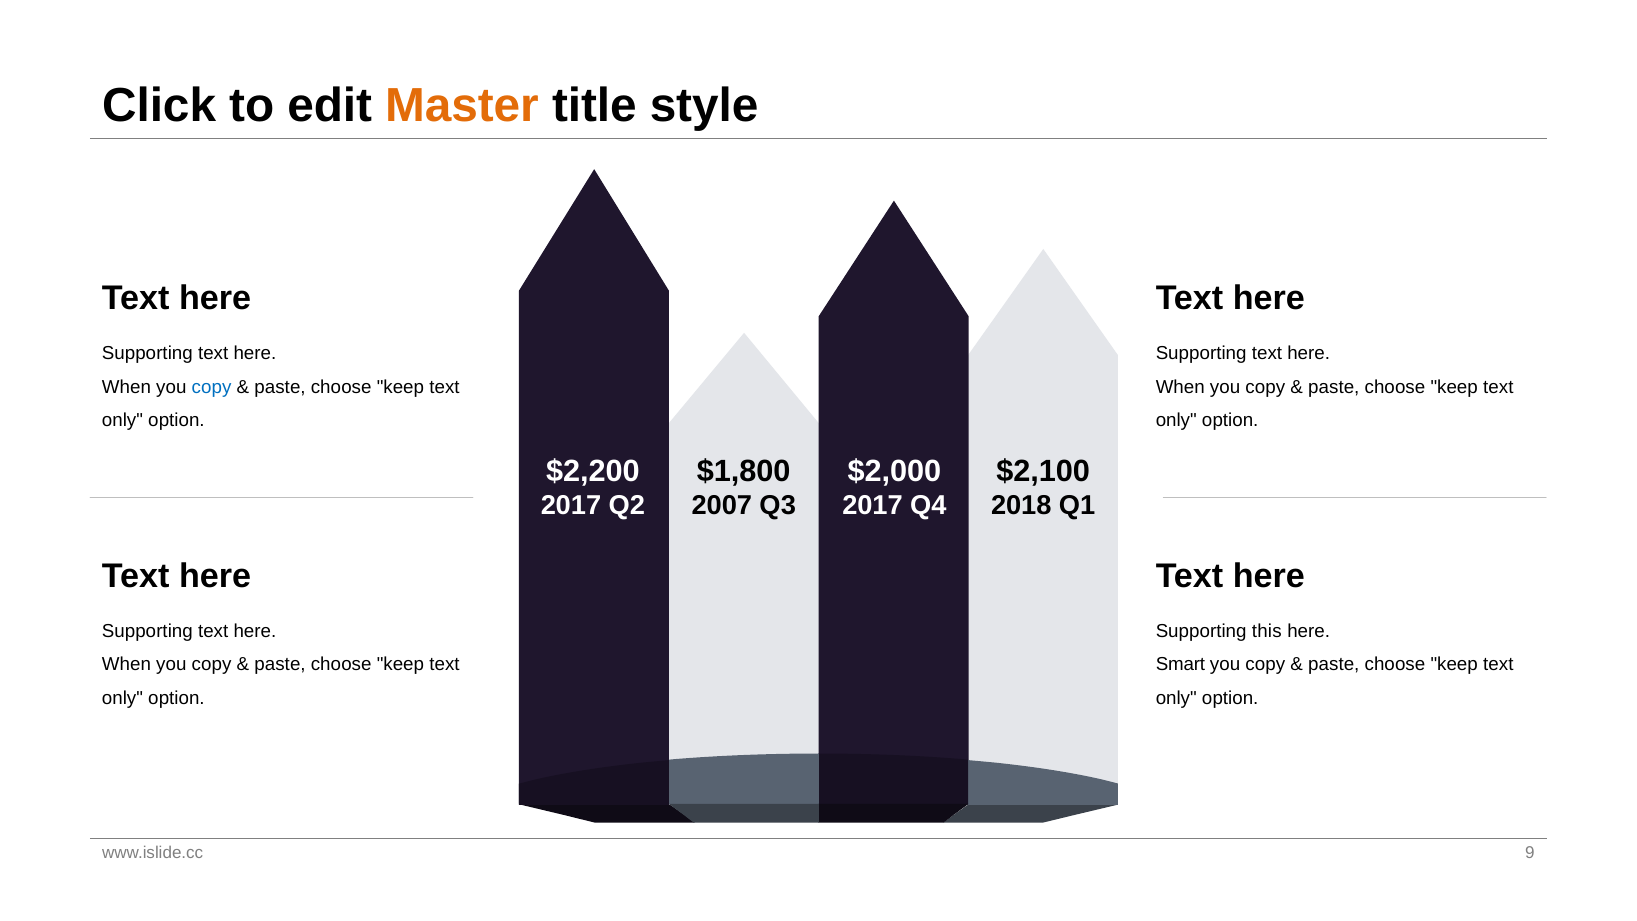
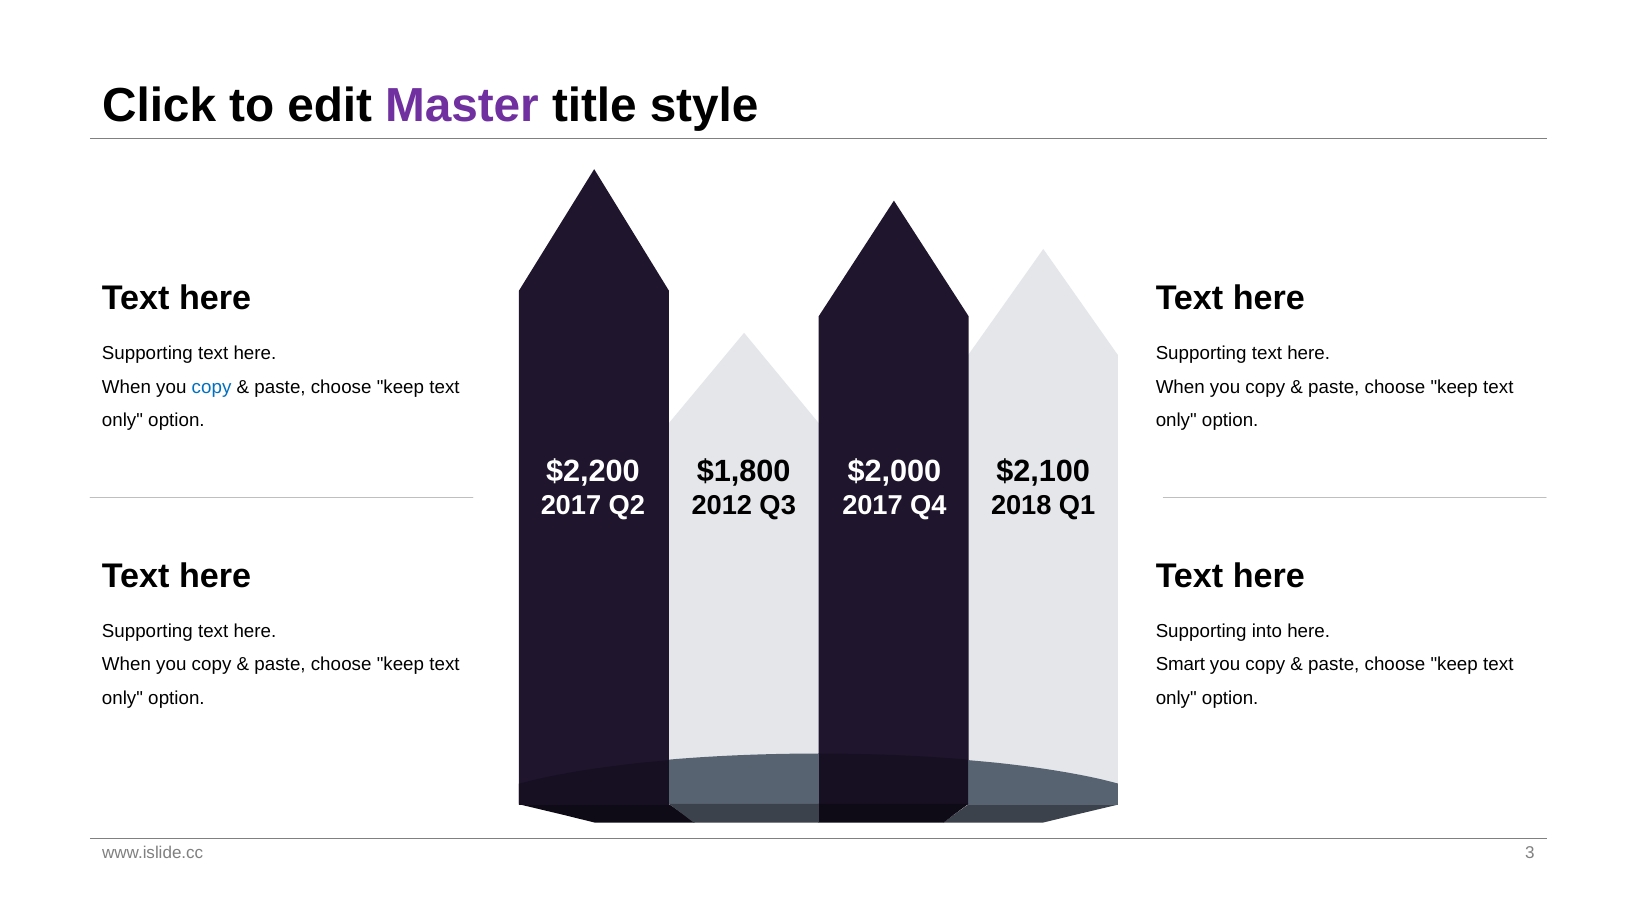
Master colour: orange -> purple
2007: 2007 -> 2012
this: this -> into
9: 9 -> 3
